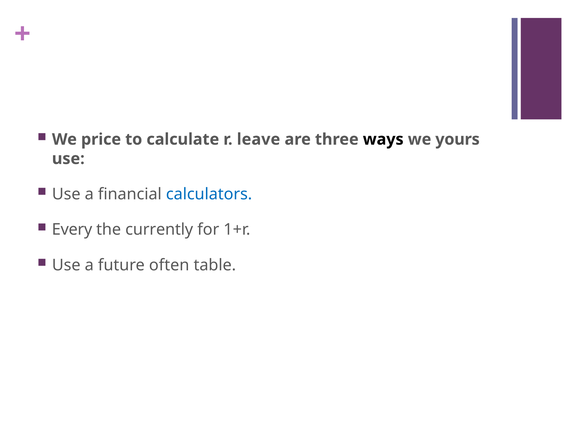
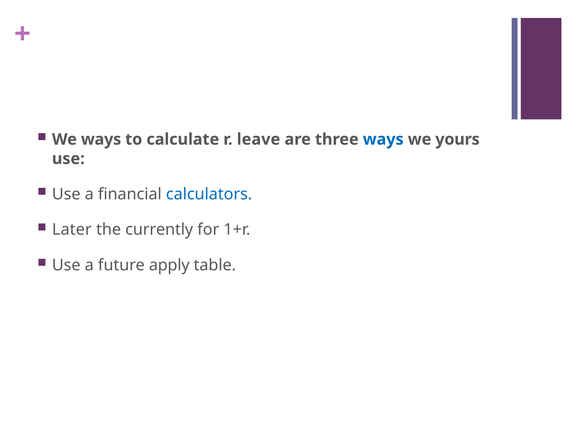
We price: price -> ways
ways at (383, 139) colour: black -> blue
Every: Every -> Later
often: often -> apply
